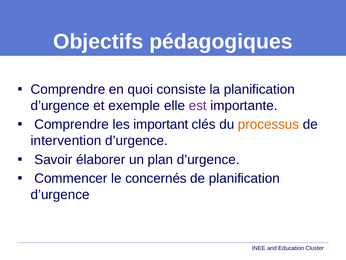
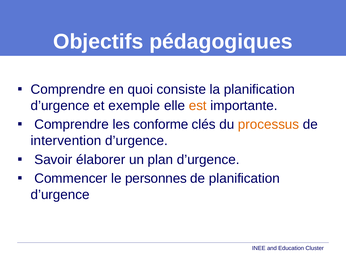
est colour: purple -> orange
important: important -> conforme
concernés: concernés -> personnes
